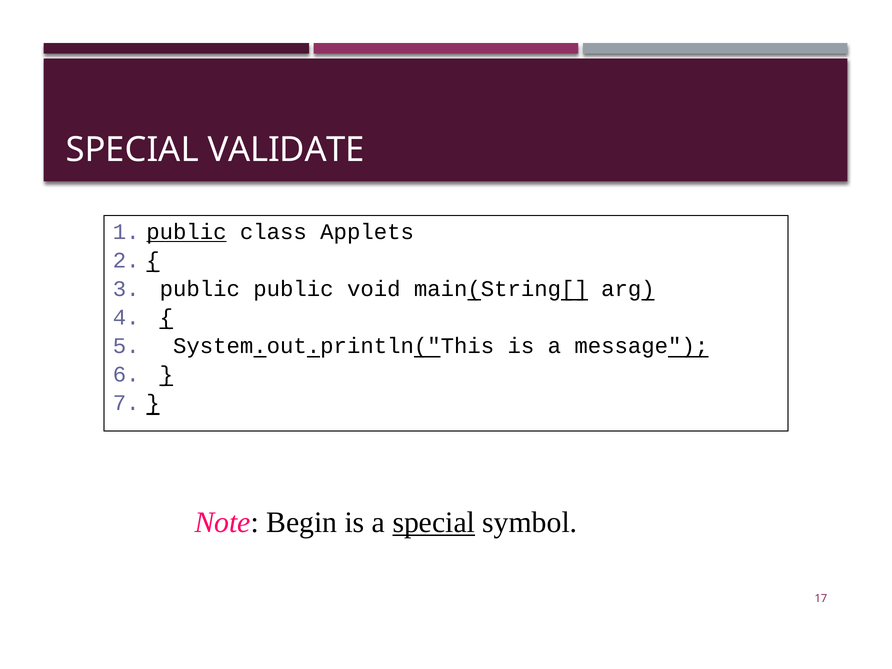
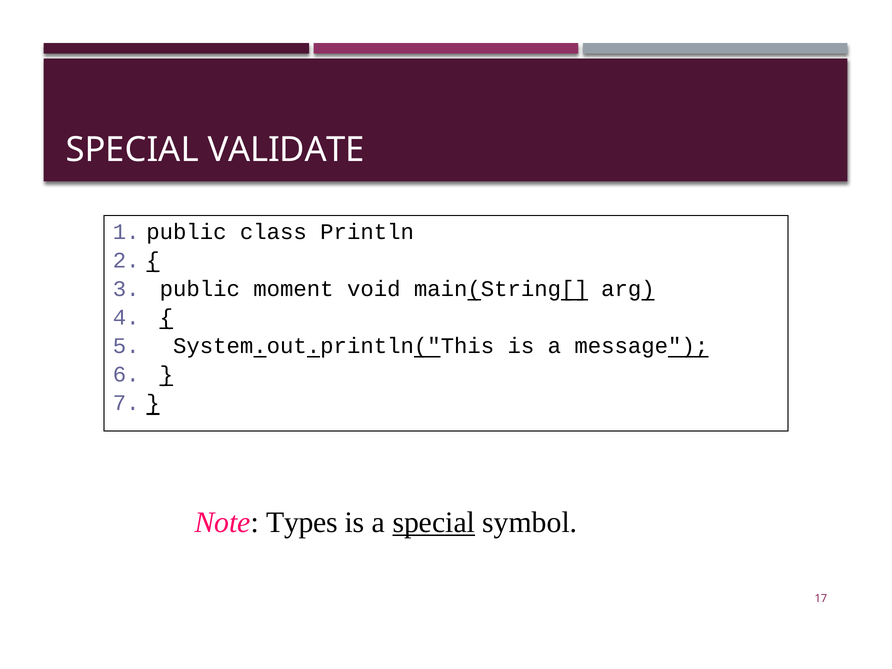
public at (186, 232) underline: present -> none
Applets: Applets -> Println
public public: public -> moment
Begin: Begin -> Types
